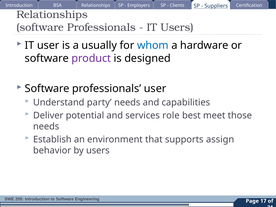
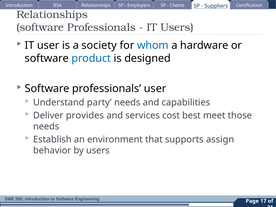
usually: usually -> society
product colour: purple -> blue
potential: potential -> provides
role: role -> cost
